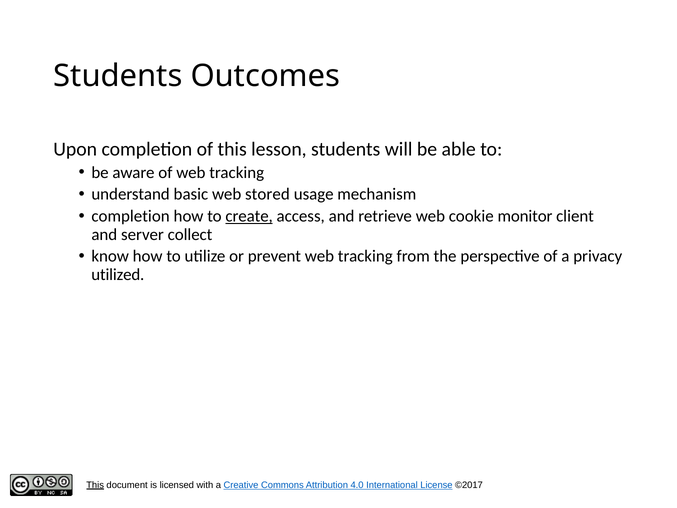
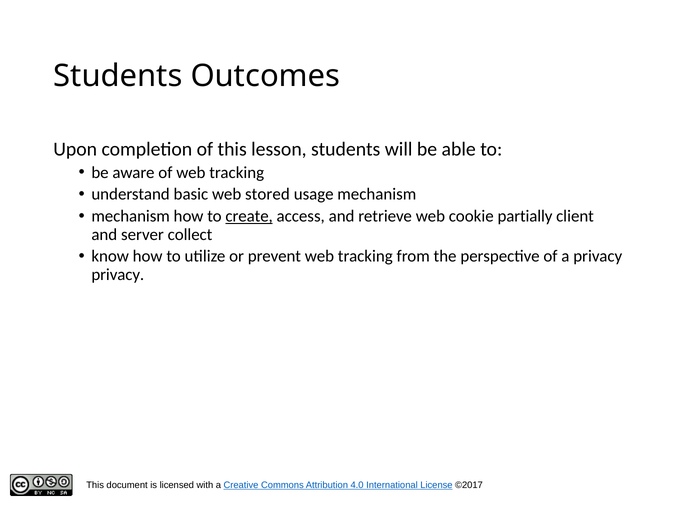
completion at (131, 216): completion -> mechanism
monitor: monitor -> partially
utilized at (118, 274): utilized -> privacy
This at (95, 485) underline: present -> none
